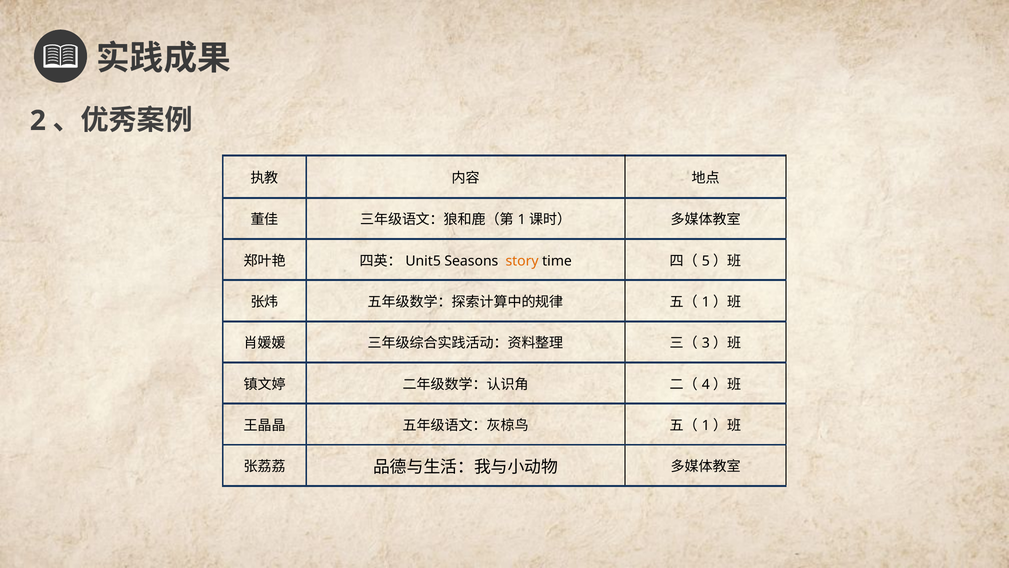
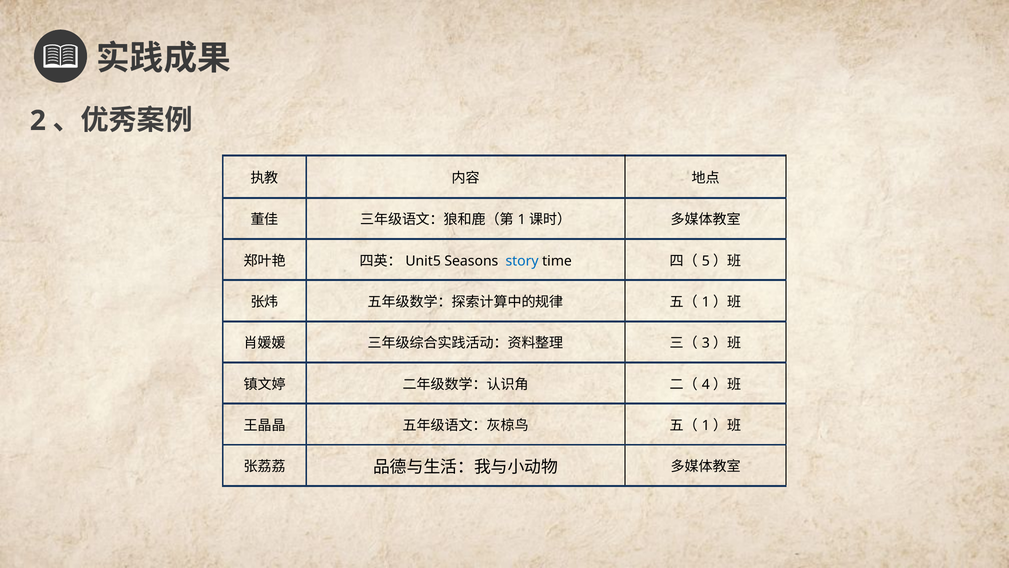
story colour: orange -> blue
